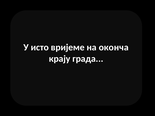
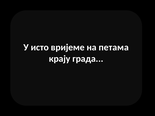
оконча: оконча -> петама
